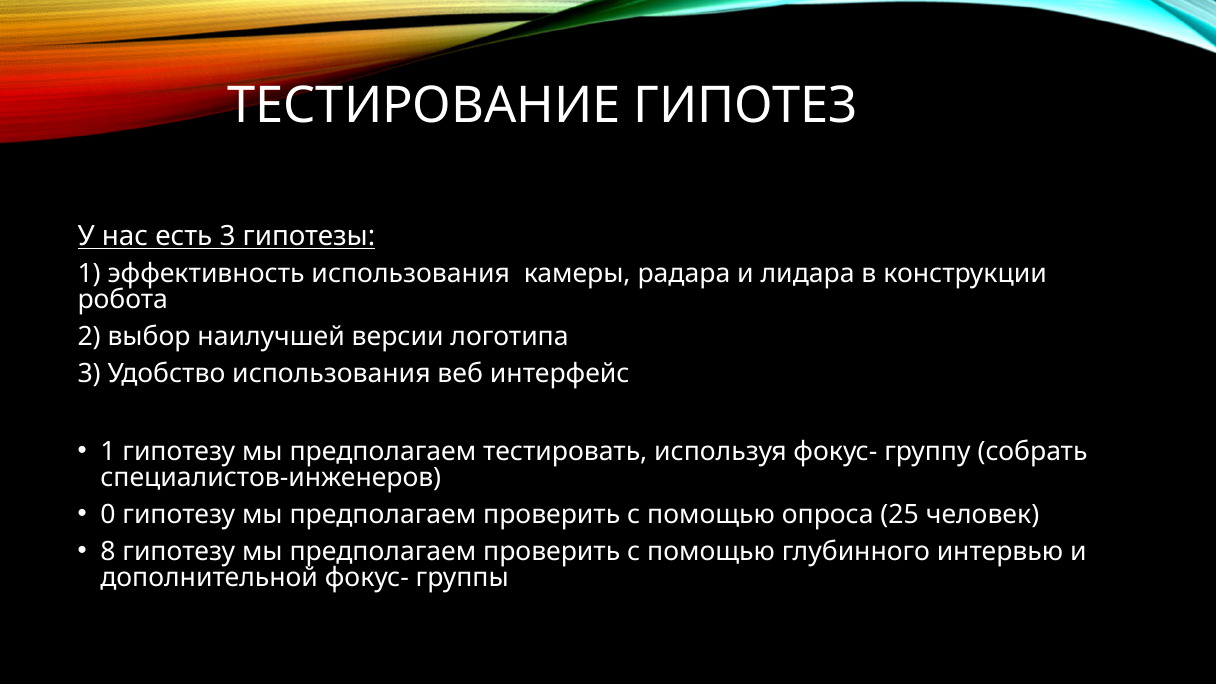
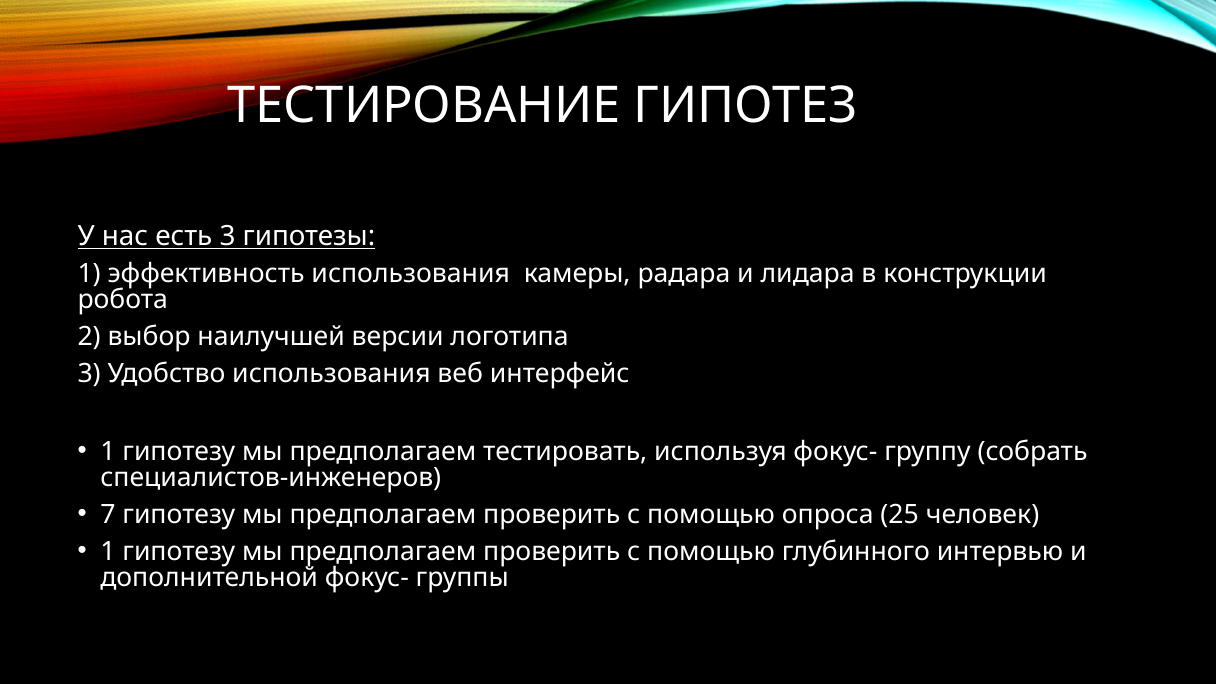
0: 0 -> 7
8 at (108, 552): 8 -> 1
